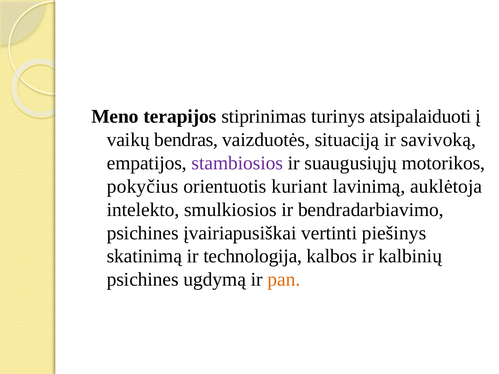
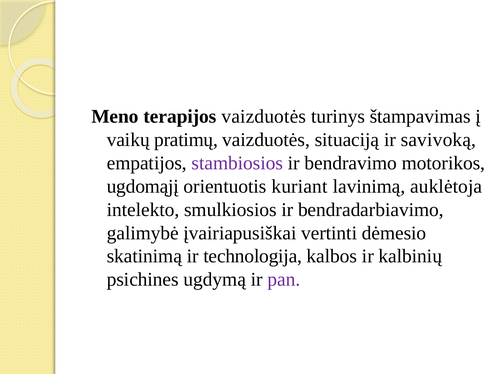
terapijos stiprinimas: stiprinimas -> vaizduotės
atsipalaiduoti: atsipalaiduoti -> štampavimas
bendras: bendras -> pratimų
suaugusiųjų: suaugusiųjų -> bendravimo
pokyčius: pokyčius -> ugdomąjį
psichines at (143, 233): psichines -> galimybė
piešinys: piešinys -> dėmesio
pan colour: orange -> purple
